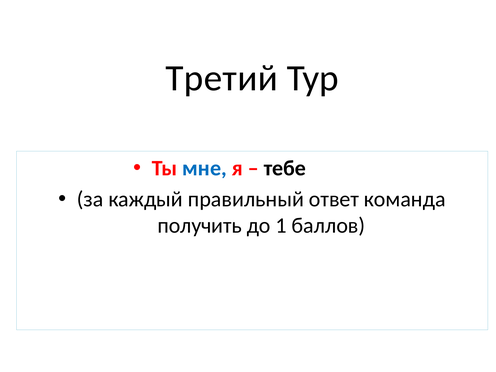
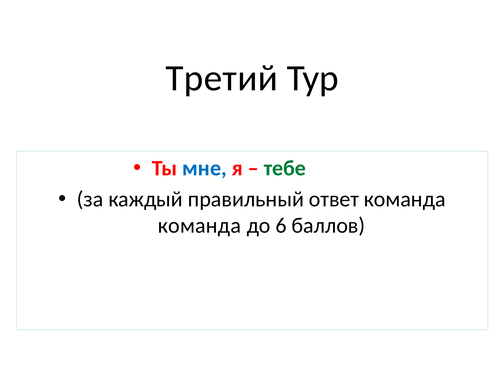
тебе colour: black -> green
получить at (200, 226): получить -> команда
1: 1 -> 6
